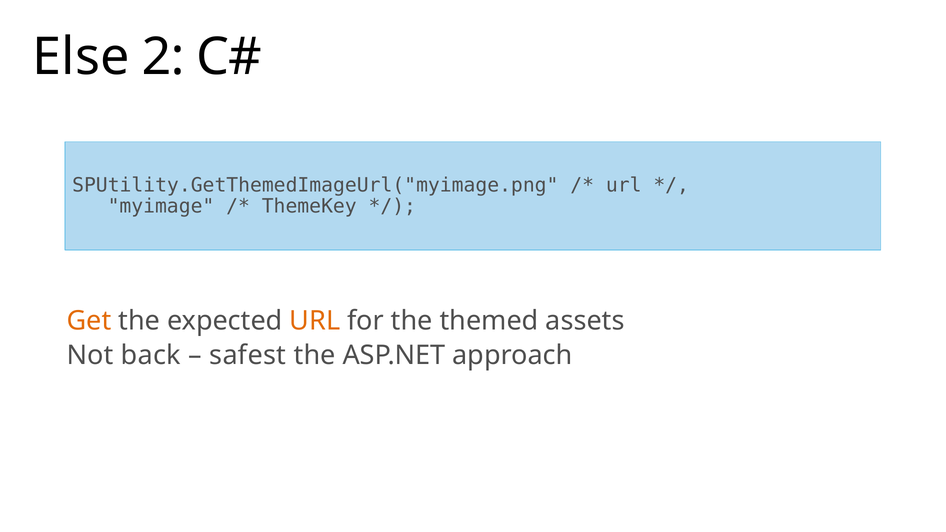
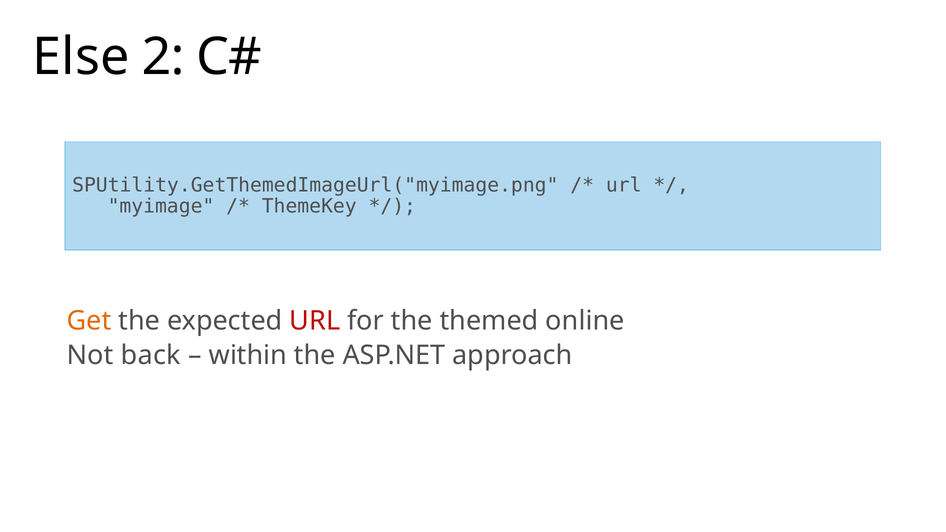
URL at (315, 321) colour: orange -> red
assets: assets -> online
safest: safest -> within
